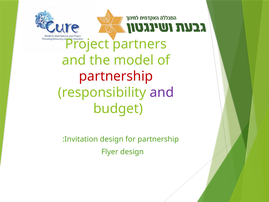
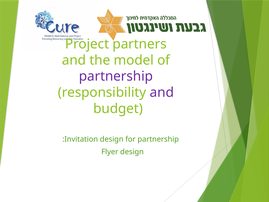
partnership at (116, 76) colour: red -> purple
